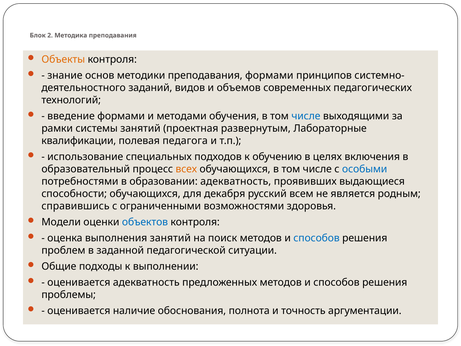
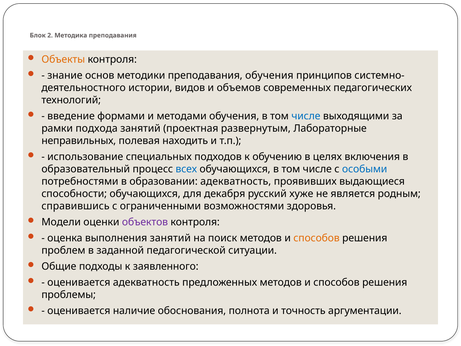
преподавания формами: формами -> обучения
заданий: заданий -> истории
системы: системы -> подхода
квалификации: квалификации -> неправильных
педагога: педагога -> находить
всех colour: orange -> blue
всем: всем -> хуже
объектов colour: blue -> purple
способов at (317, 238) colour: blue -> orange
выполнении: выполнении -> заявленного
